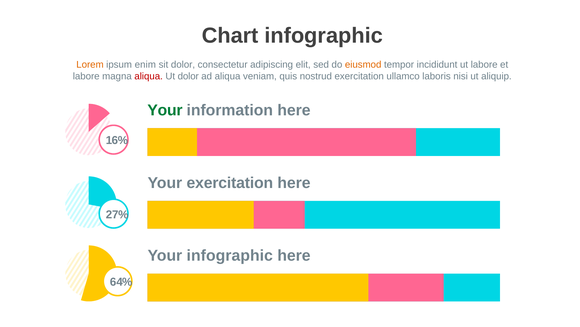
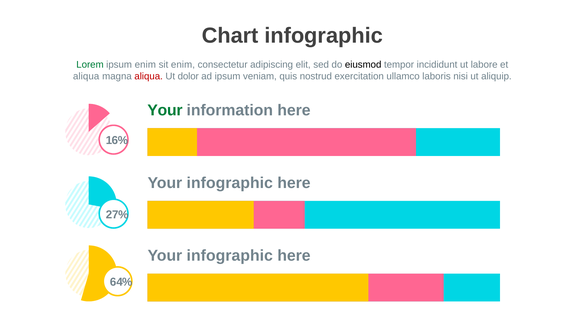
Lorem colour: orange -> green
sit dolor: dolor -> enim
eiusmod colour: orange -> black
labore at (86, 76): labore -> aliqua
ad aliqua: aliqua -> ipsum
exercitation at (230, 183): exercitation -> infographic
